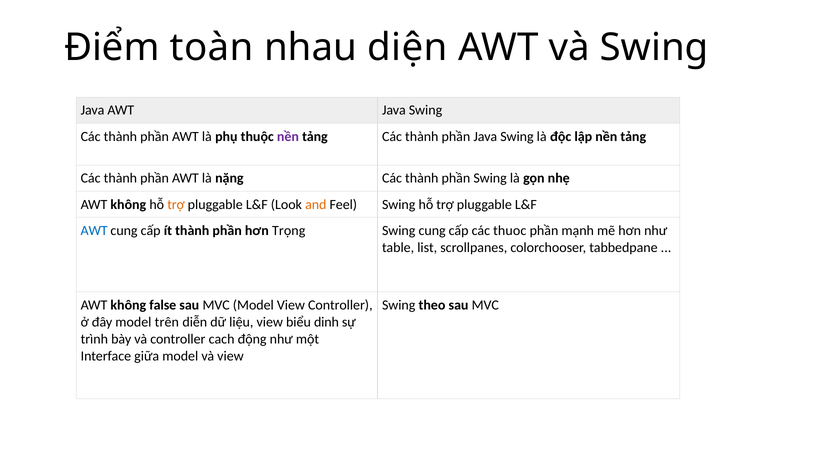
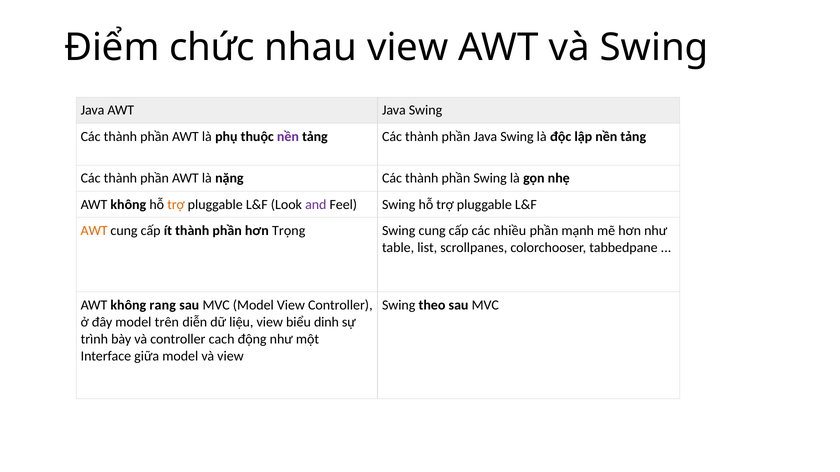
toàn: toàn -> chức
nhau diện: diện -> view
and colour: orange -> purple
AWT at (94, 231) colour: blue -> orange
thuoc: thuoc -> nhiều
false: false -> rang
